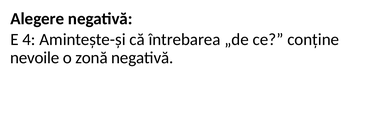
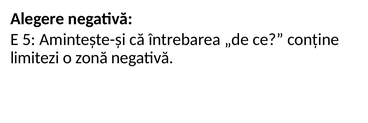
4: 4 -> 5
nevoile: nevoile -> limitezi
